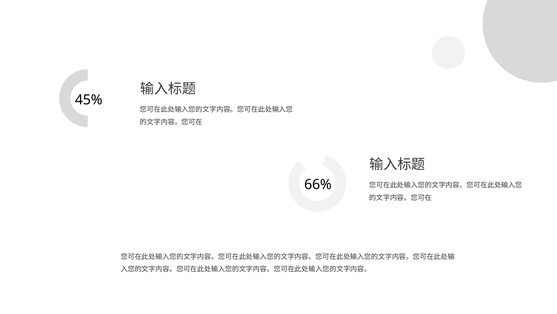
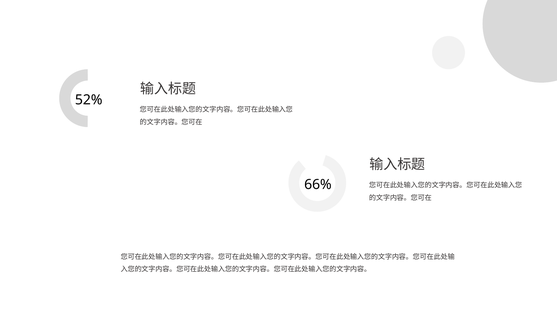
45%: 45% -> 52%
